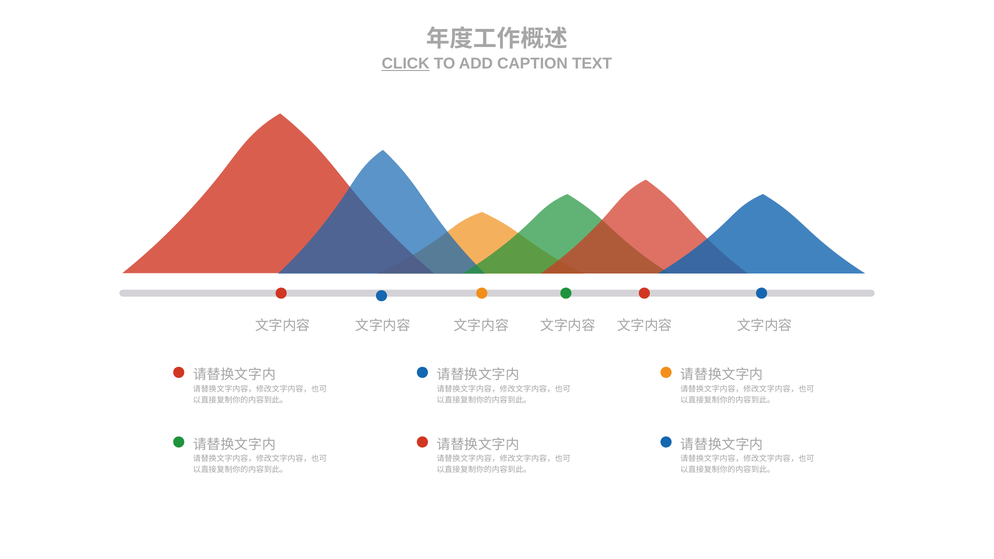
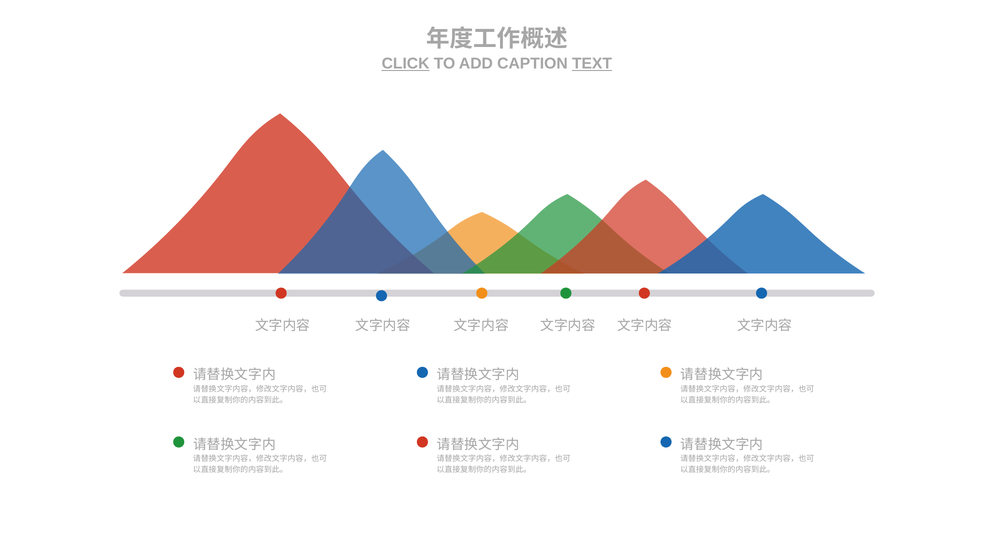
TEXT underline: none -> present
